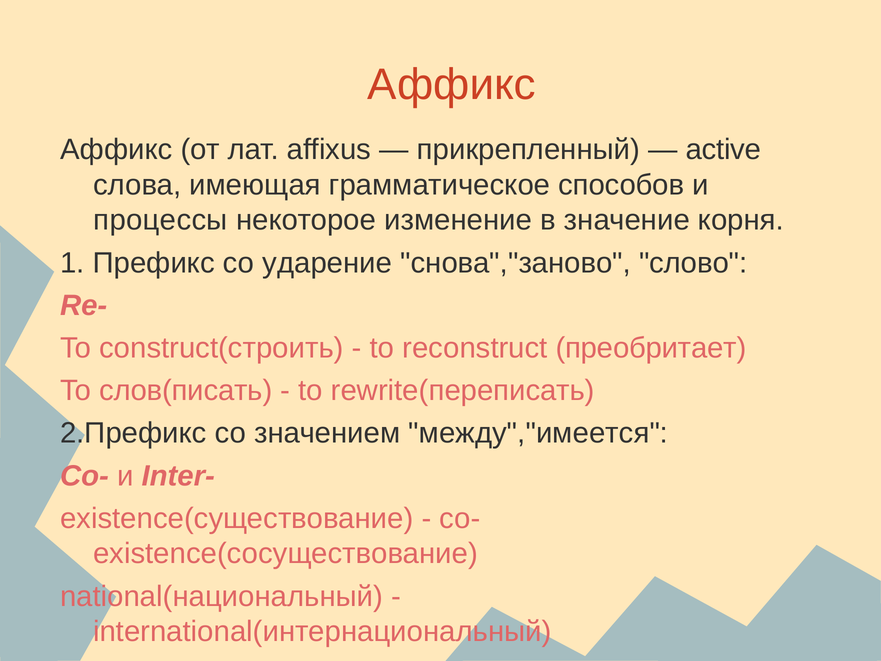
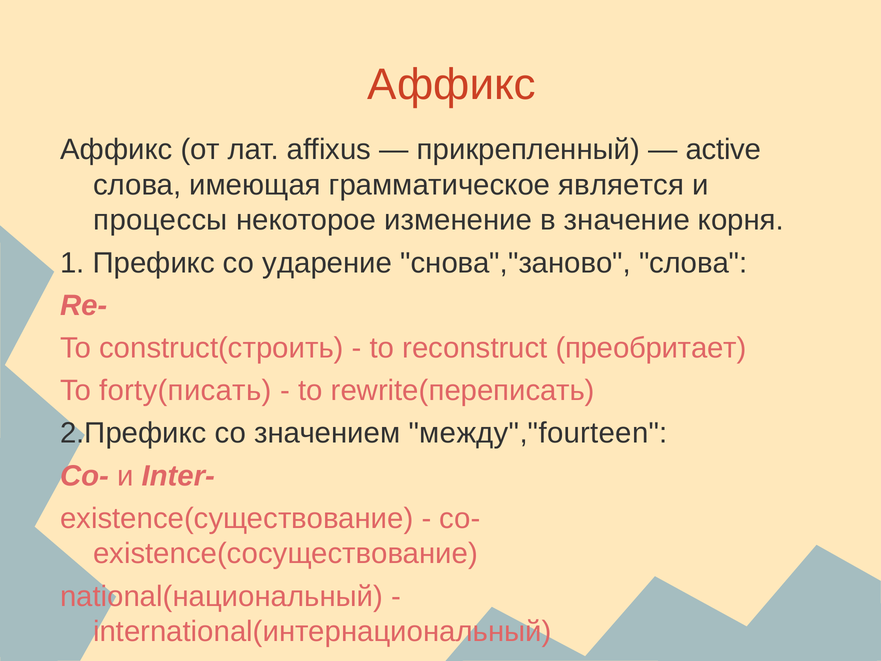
способов: способов -> является
снова","заново слово: слово -> слова
слов(писать: слов(писать -> forty(писать
между","имеется: между","имеется -> между","fourteen
